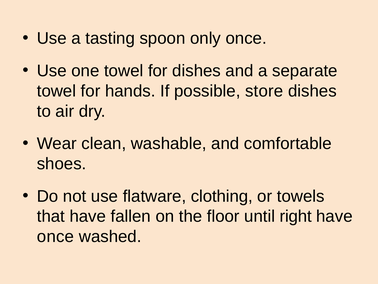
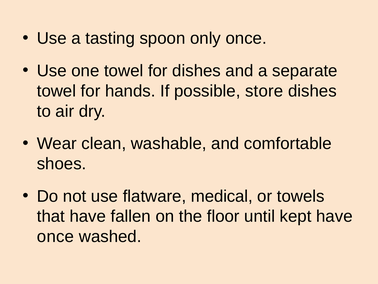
clothing: clothing -> medical
right: right -> kept
